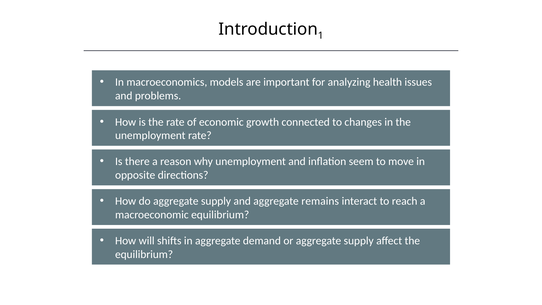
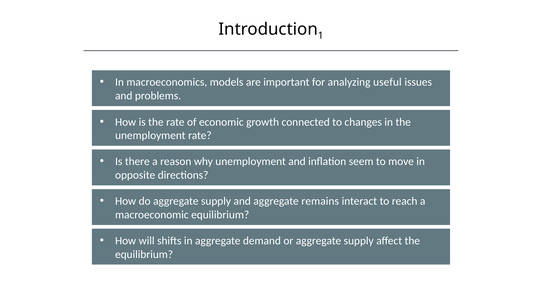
health: health -> useful
